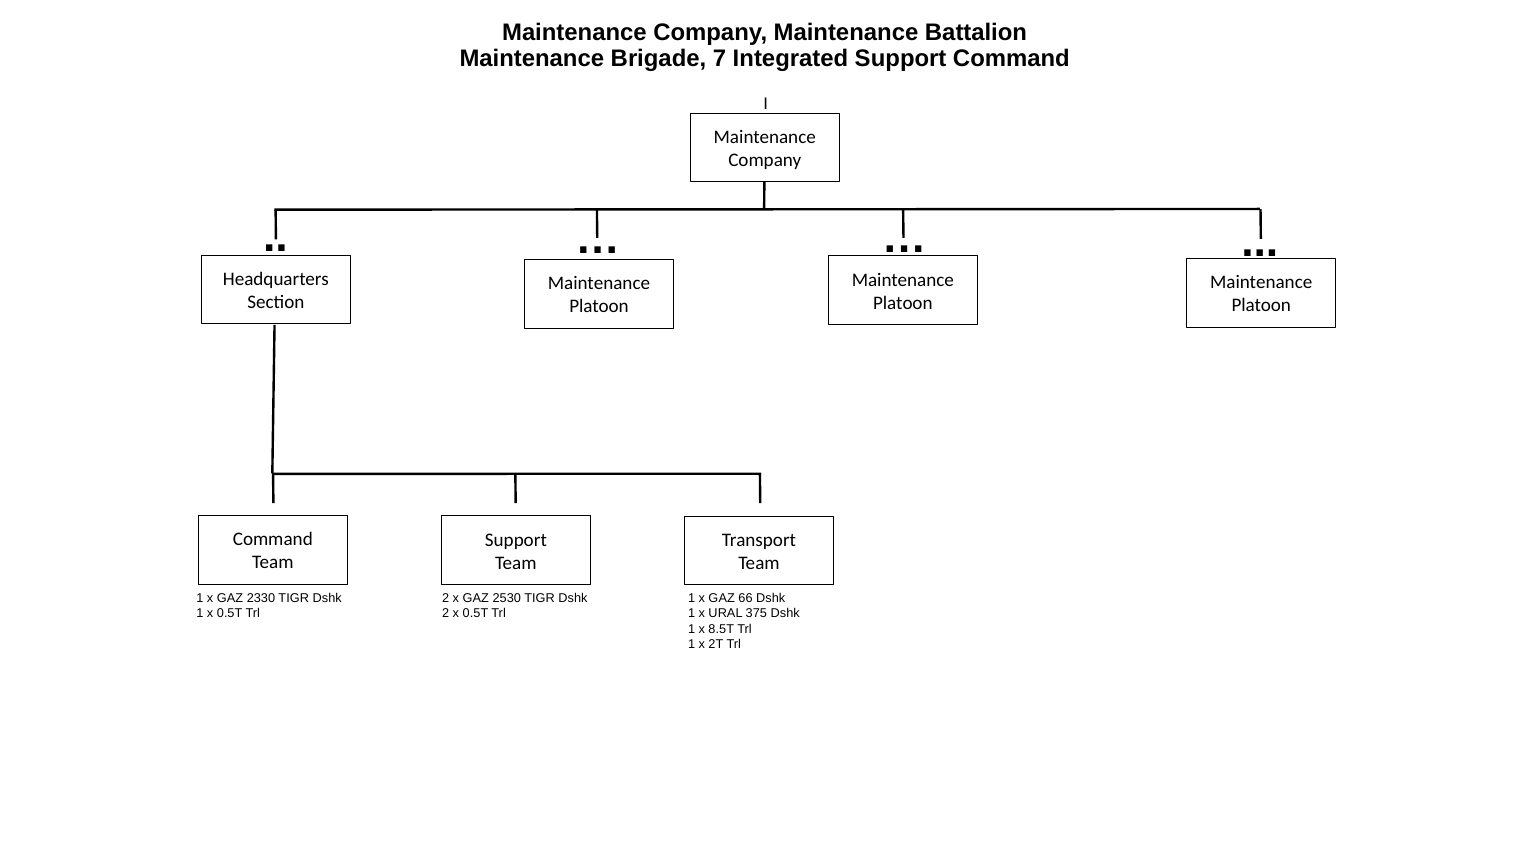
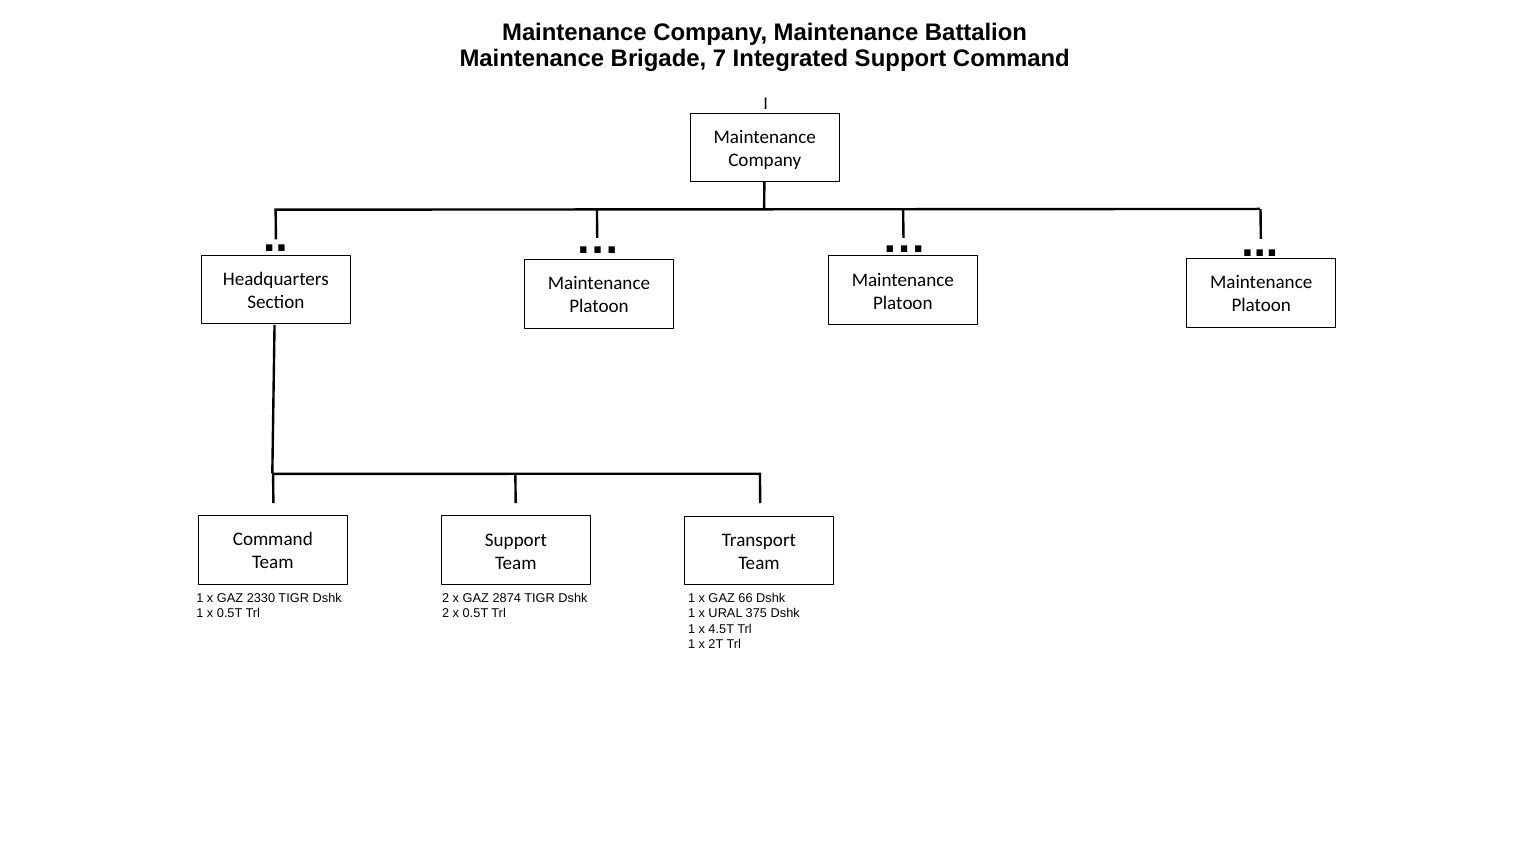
2530: 2530 -> 2874
8.5T: 8.5T -> 4.5T
